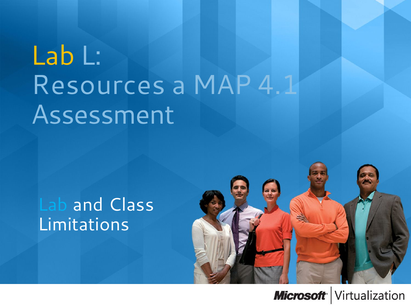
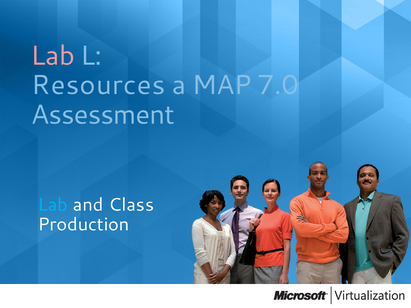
Lab at (53, 56) colour: yellow -> pink
4.1: 4.1 -> 7.0
Limitations: Limitations -> Production
